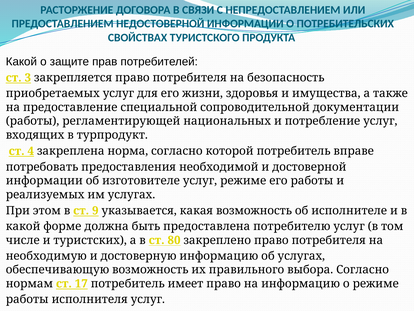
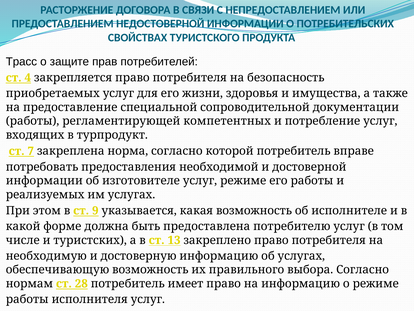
Какой at (21, 62): Какой -> Трасс
3: 3 -> 4
национальных: национальных -> компетентных
4: 4 -> 7
80: 80 -> 13
17: 17 -> 28
